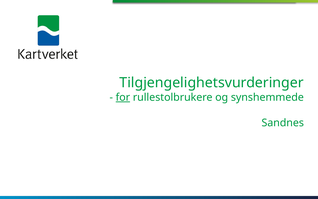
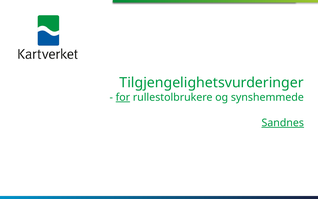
Sandnes underline: none -> present
